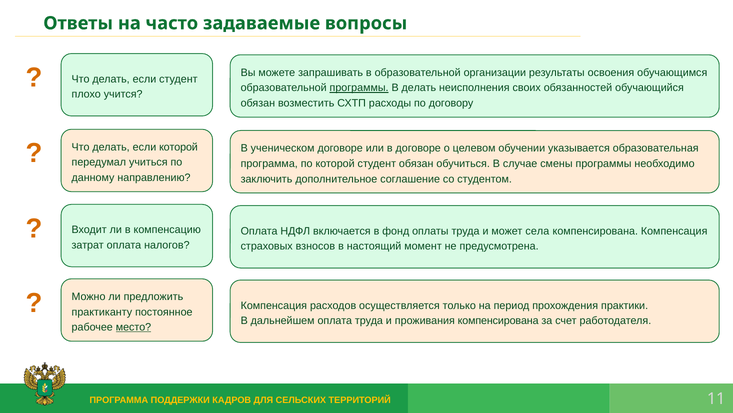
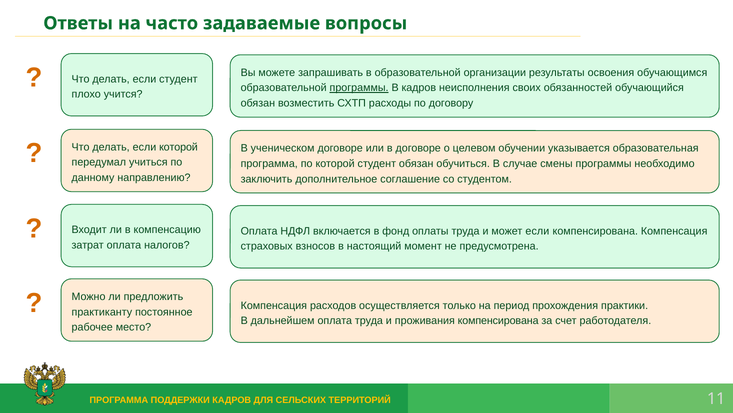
В делать: делать -> кадров
может села: села -> если
место underline: present -> none
